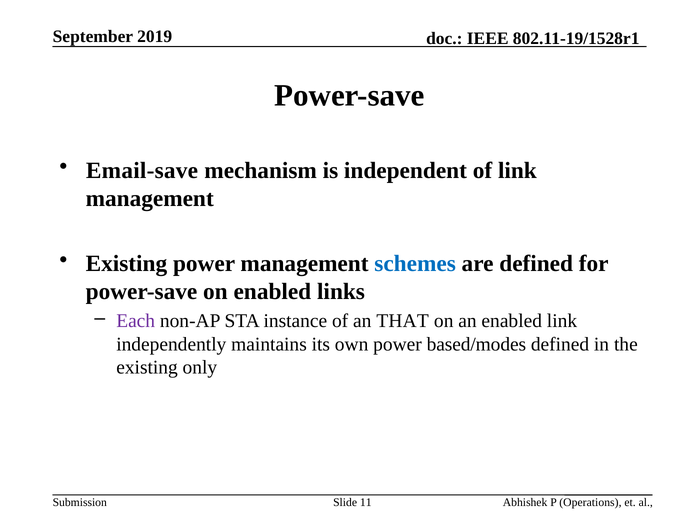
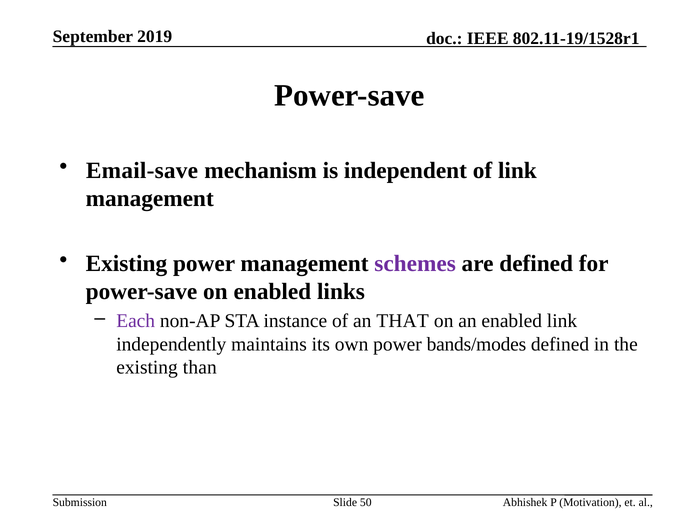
schemes colour: blue -> purple
based/modes: based/modes -> bands/modes
only: only -> than
11: 11 -> 50
Operations: Operations -> Motivation
